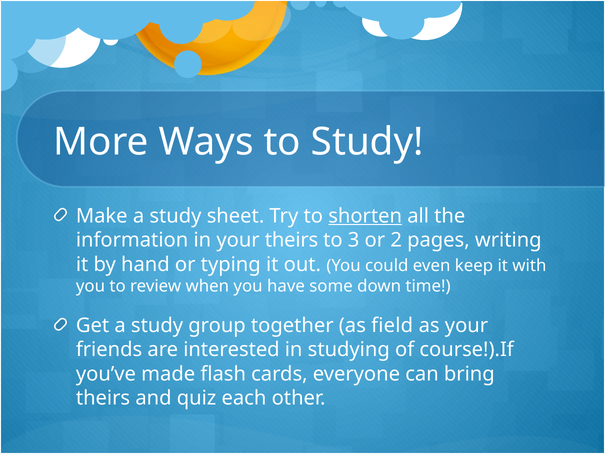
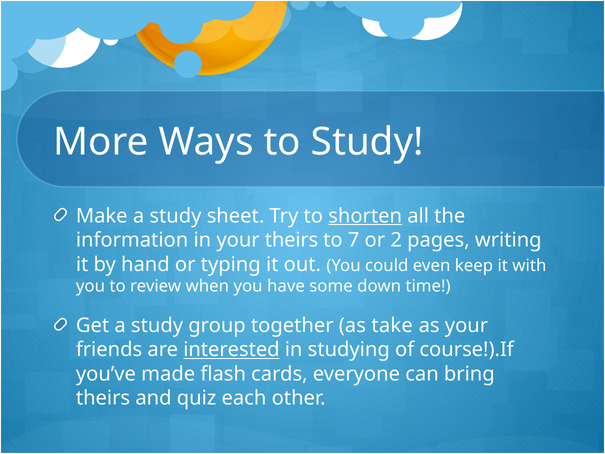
3: 3 -> 7
field: field -> take
interested underline: none -> present
